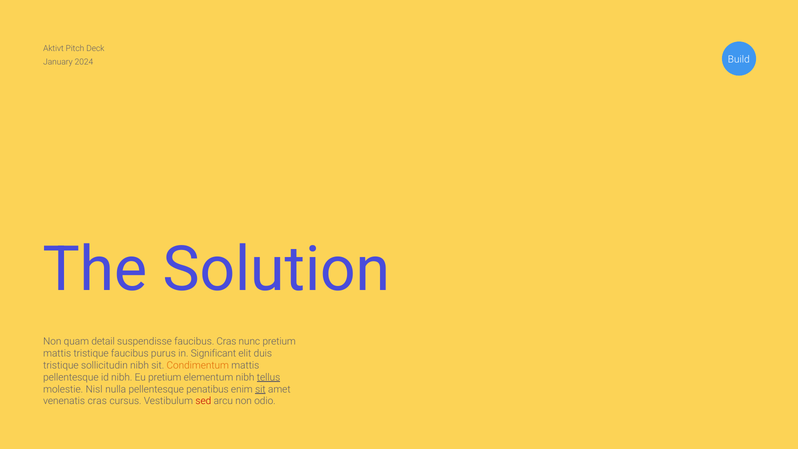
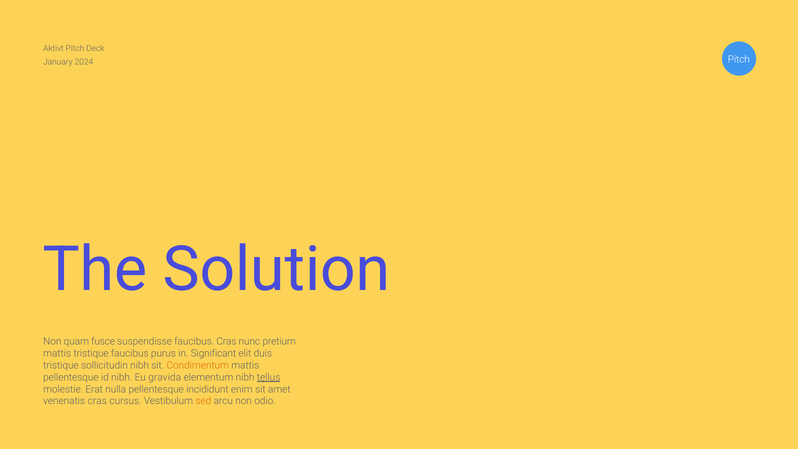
Build at (739, 59): Build -> Pitch
detail: detail -> fusce
Eu pretium: pretium -> gravida
Nisl: Nisl -> Erat
penatibus: penatibus -> incididunt
sit at (260, 389) underline: present -> none
sed colour: red -> orange
